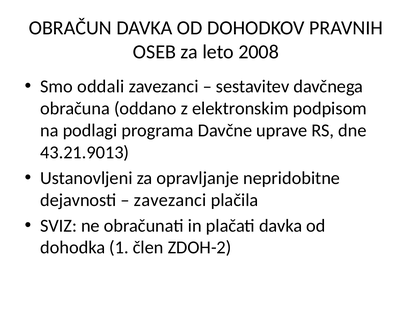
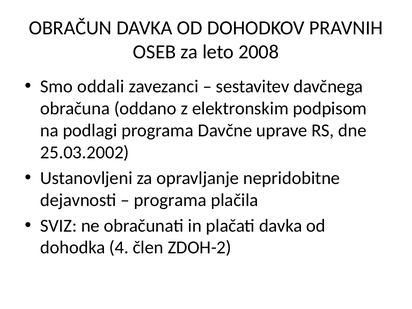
43.21.9013: 43.21.9013 -> 25.03.2002
zavezanci at (170, 200): zavezanci -> programa
1: 1 -> 4
